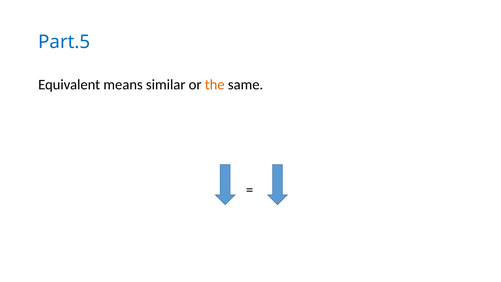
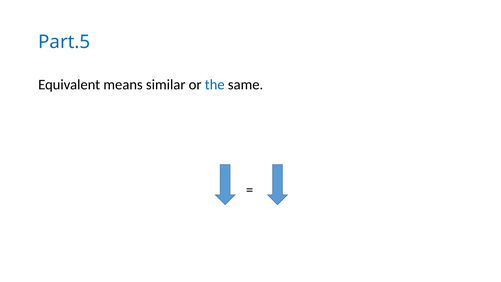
the colour: orange -> blue
